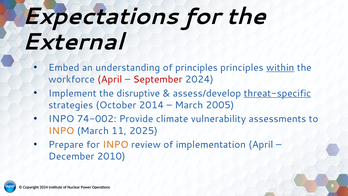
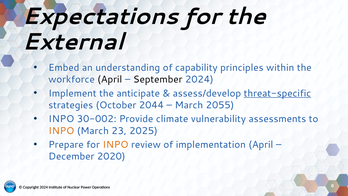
of principles: principles -> capability
within underline: present -> none
April at (110, 79) colour: red -> black
September colour: red -> black
disruptive: disruptive -> anticipate
2014: 2014 -> 2044
2005: 2005 -> 2055
74-002: 74-002 -> 30-002
11: 11 -> 23
2010: 2010 -> 2020
